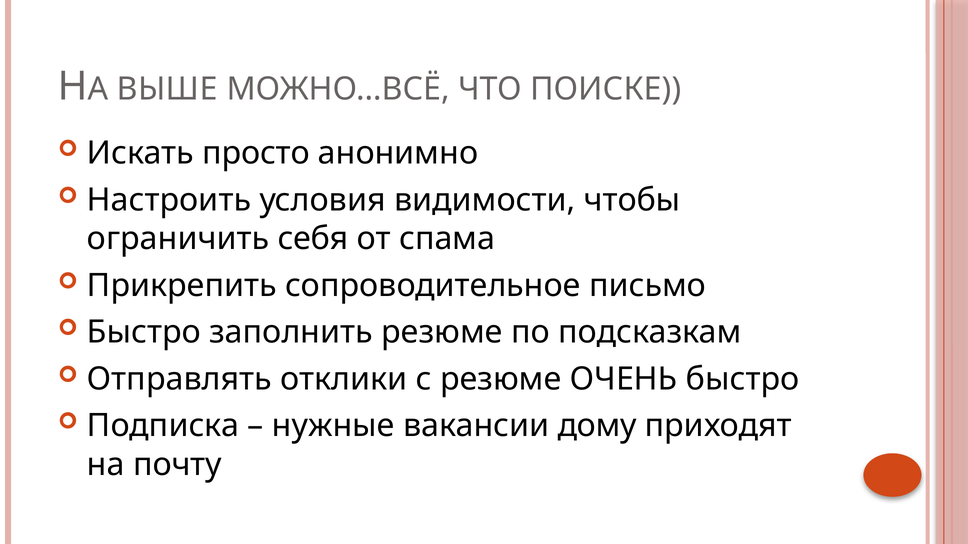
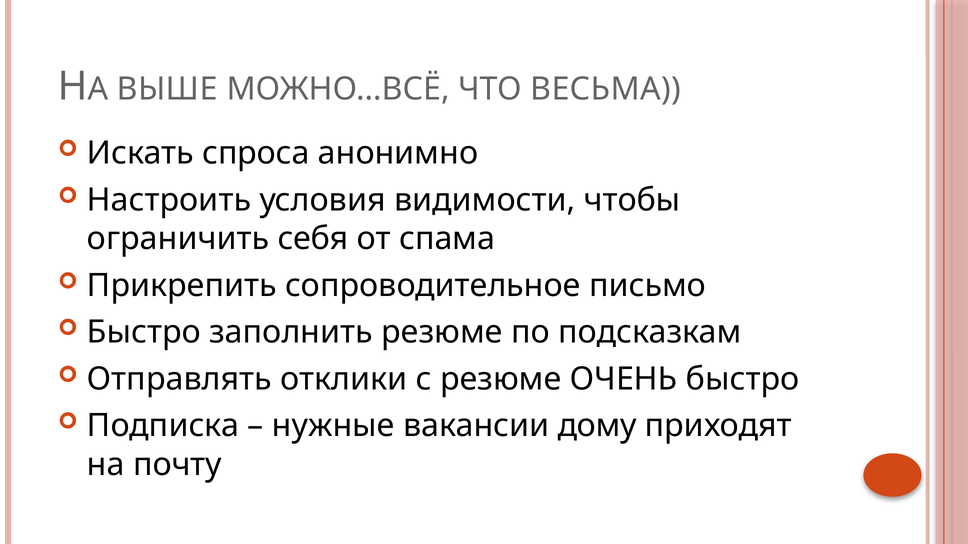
ПОИСКЕ: ПОИСКЕ -> ВЕСЬМА
просто: просто -> спроса
